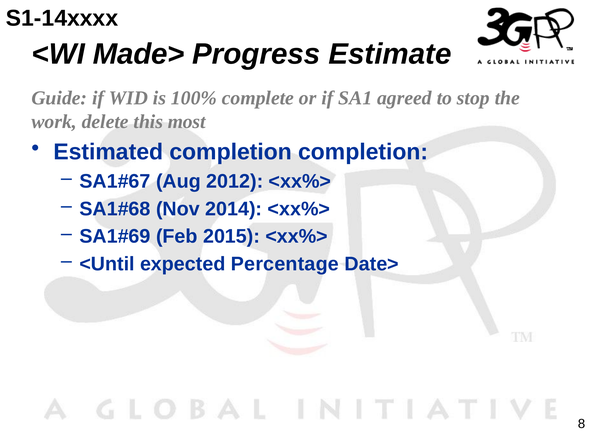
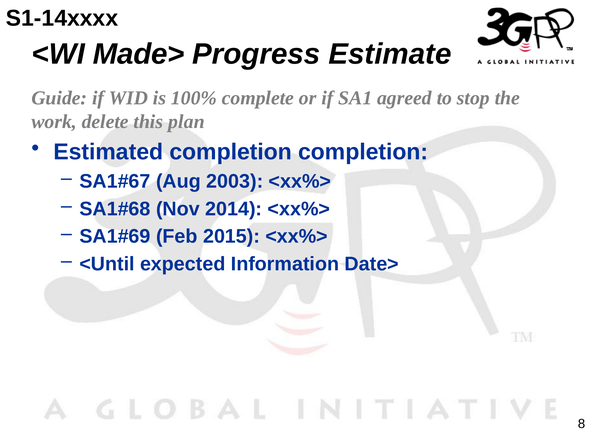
most: most -> plan
2012: 2012 -> 2003
Percentage: Percentage -> Information
